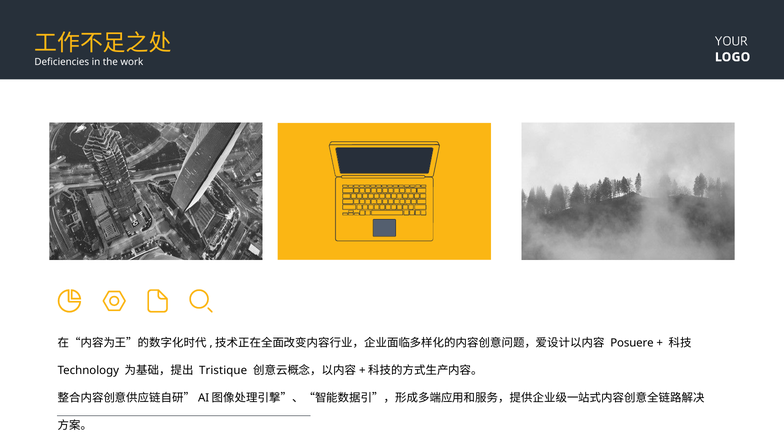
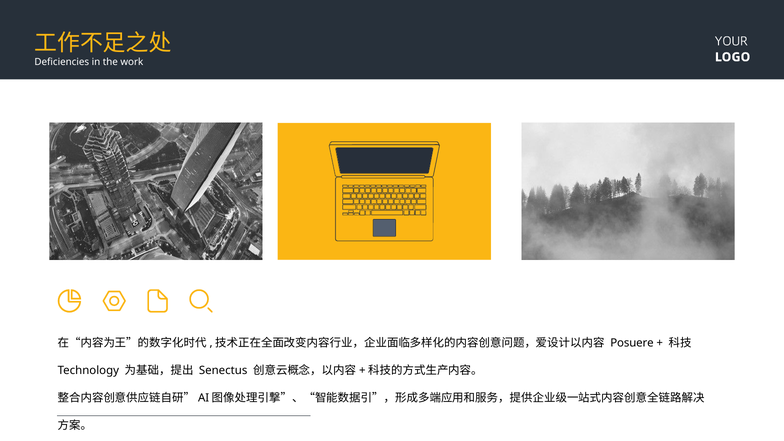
Tristique: Tristique -> Senectus
